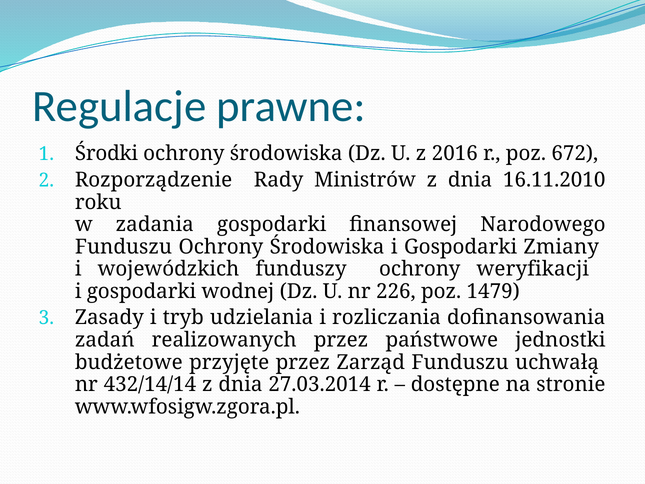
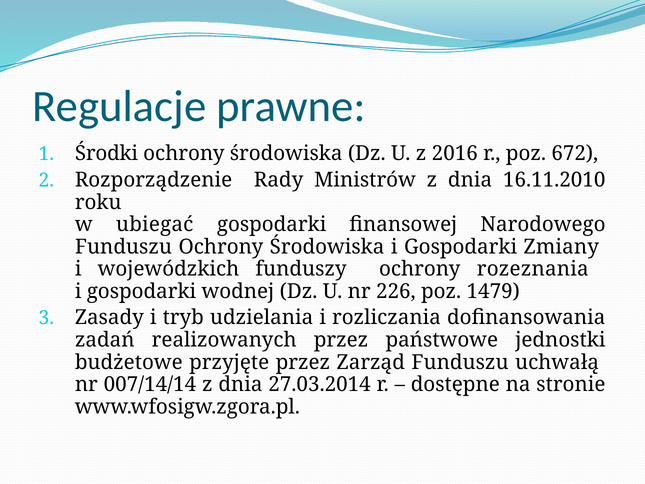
zadania: zadania -> ubiegać
weryfikacji: weryfikacji -> rozeznania
432/14/14: 432/14/14 -> 007/14/14
